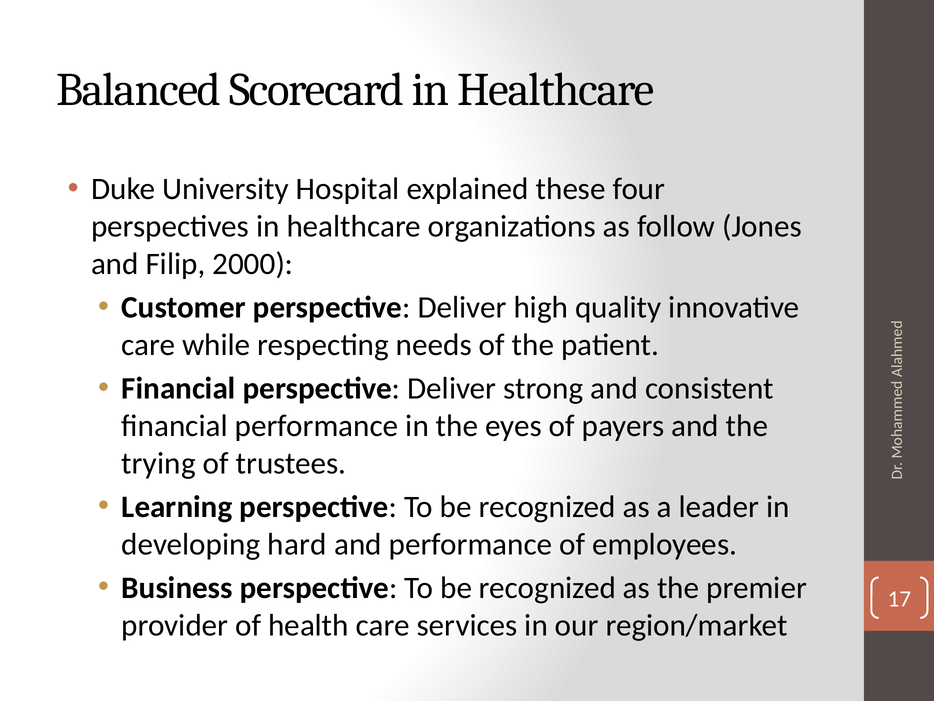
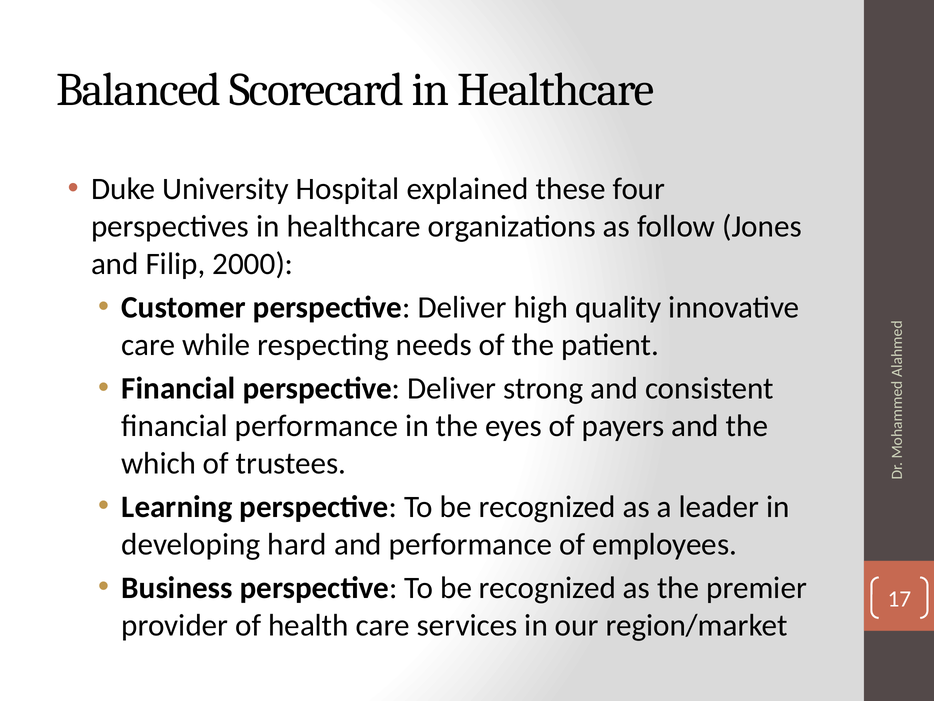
trying: trying -> which
